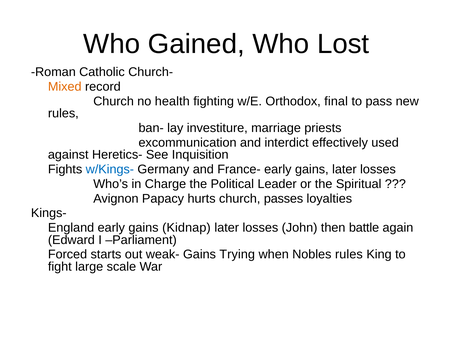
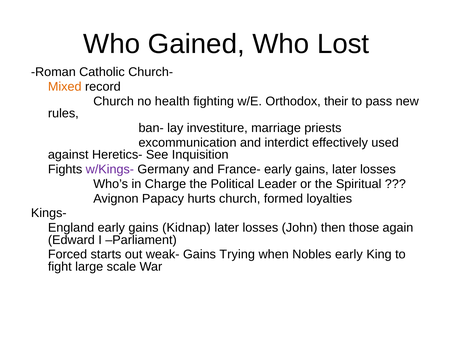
final: final -> their
w/Kings- colour: blue -> purple
passes: passes -> formed
battle: battle -> those
Nobles rules: rules -> early
